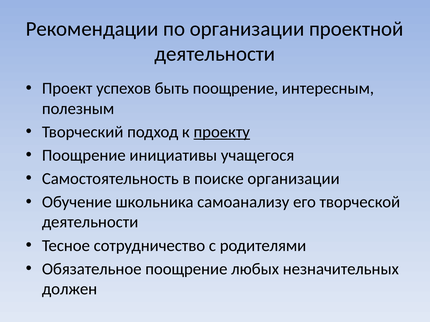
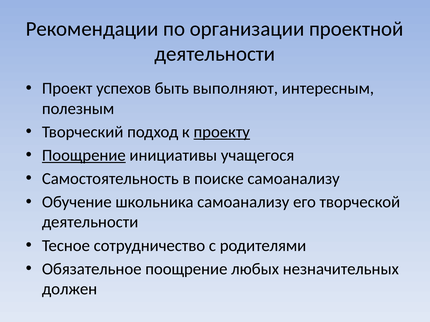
быть поощрение: поощрение -> выполняют
Поощрение at (84, 156) underline: none -> present
поиске организации: организации -> самоанализу
